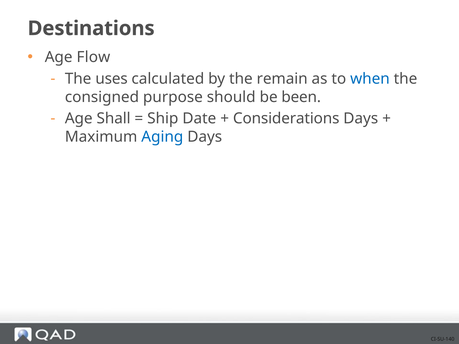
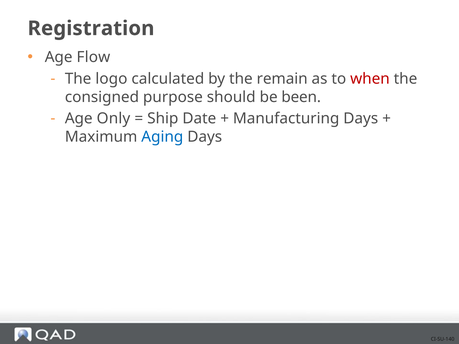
Destinations: Destinations -> Registration
uses: uses -> logo
when colour: blue -> red
Shall: Shall -> Only
Considerations: Considerations -> Manufacturing
